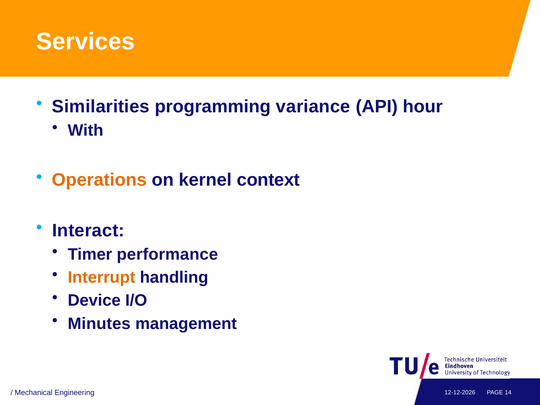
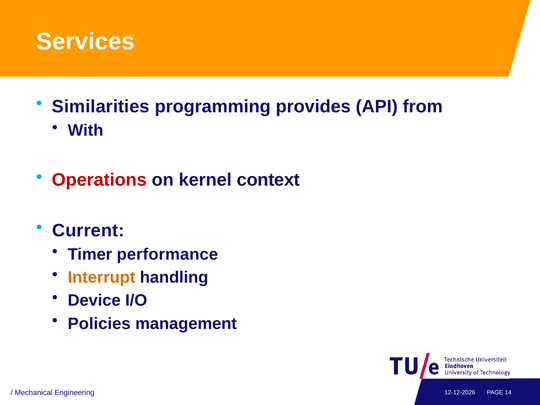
variance: variance -> provides
hour: hour -> from
Operations colour: orange -> red
Interact: Interact -> Current
Minutes: Minutes -> Policies
